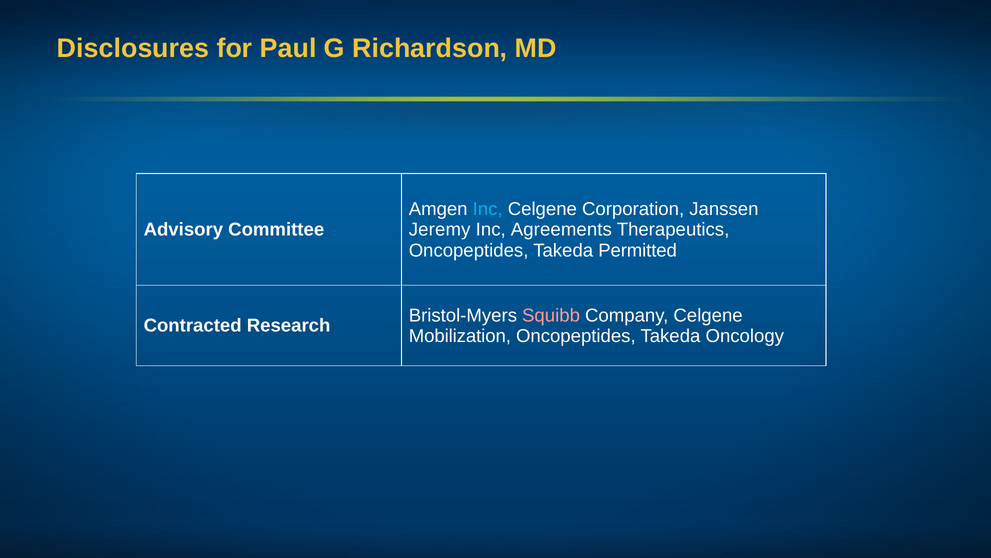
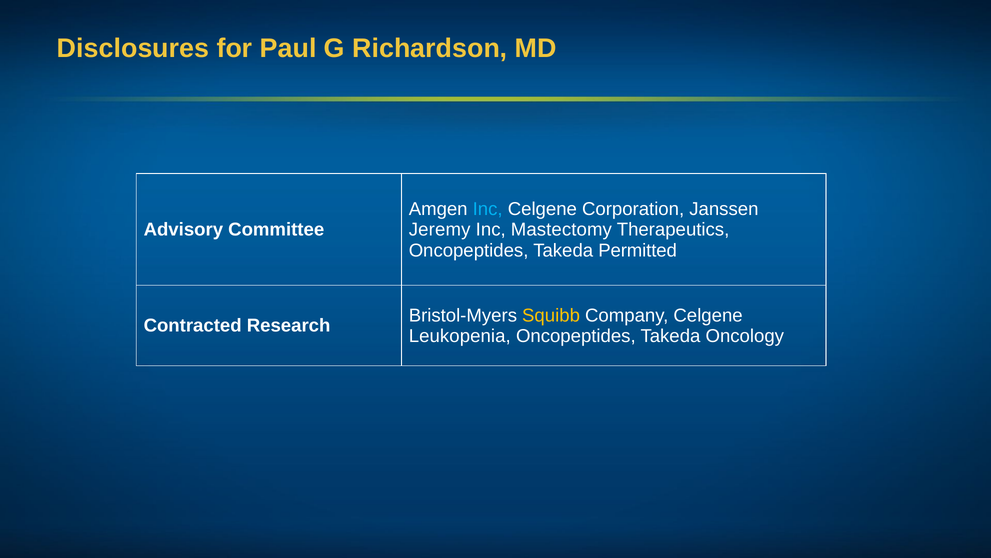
Agreements: Agreements -> Mastectomy
Squibb colour: pink -> yellow
Mobilization: Mobilization -> Leukopenia
